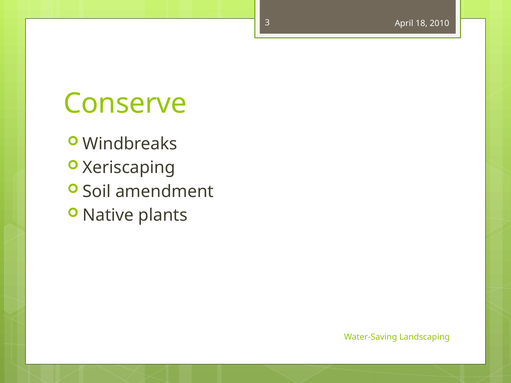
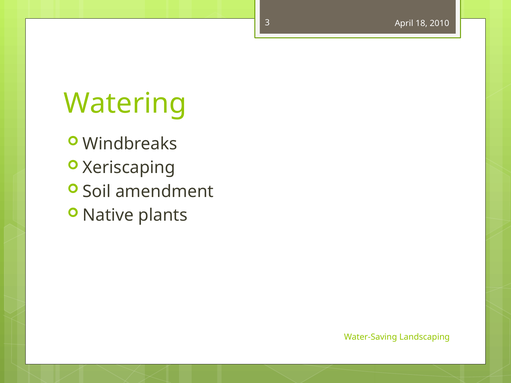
Conserve: Conserve -> Watering
